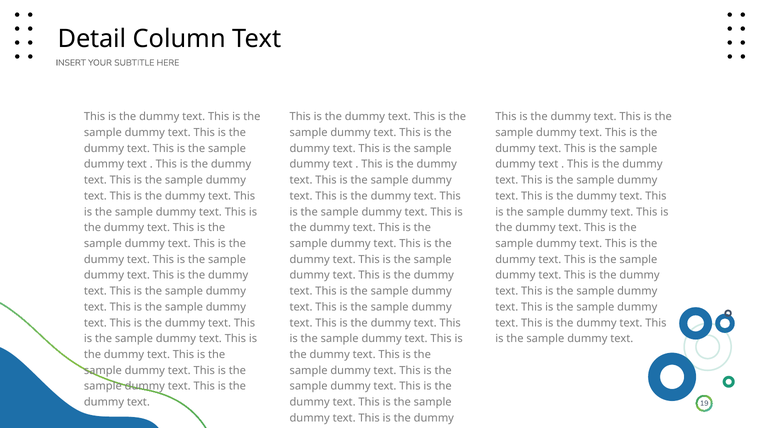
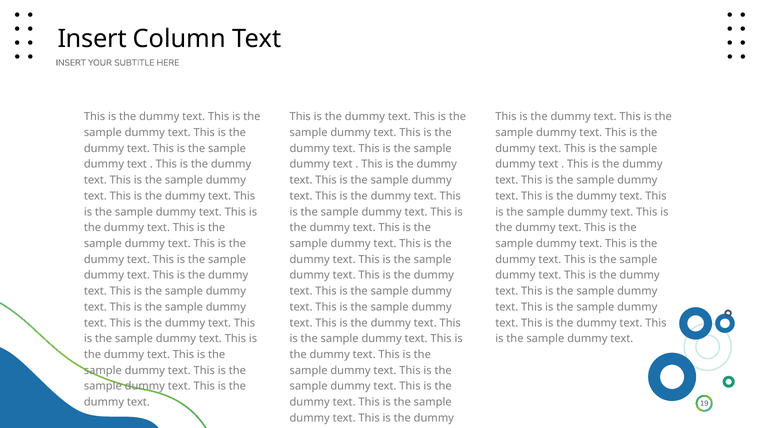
Detail at (92, 39): Detail -> Insert
